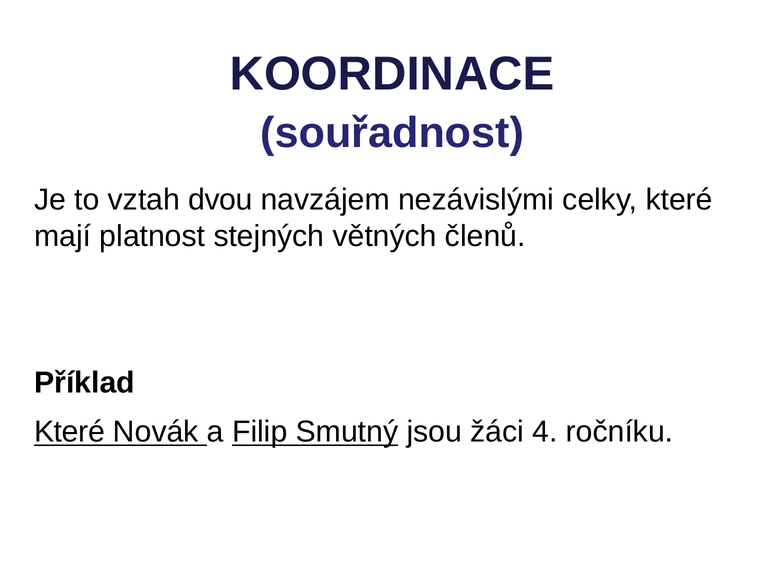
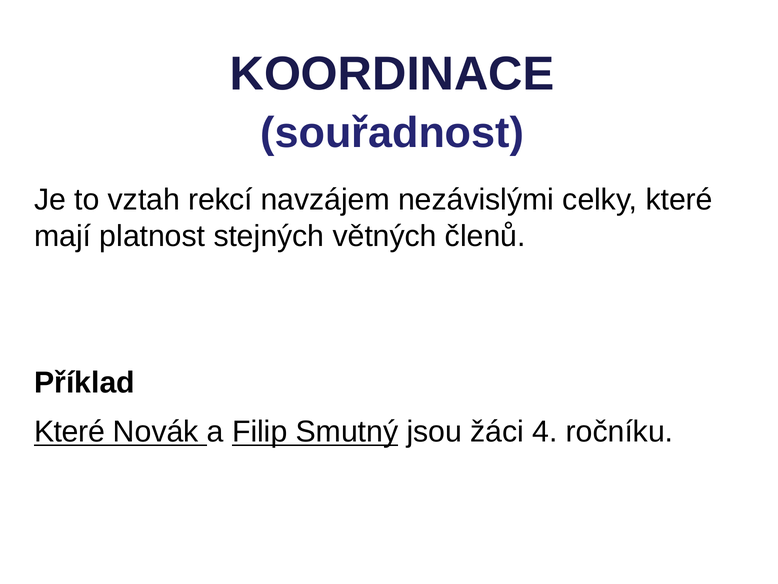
dvou: dvou -> rekcí
